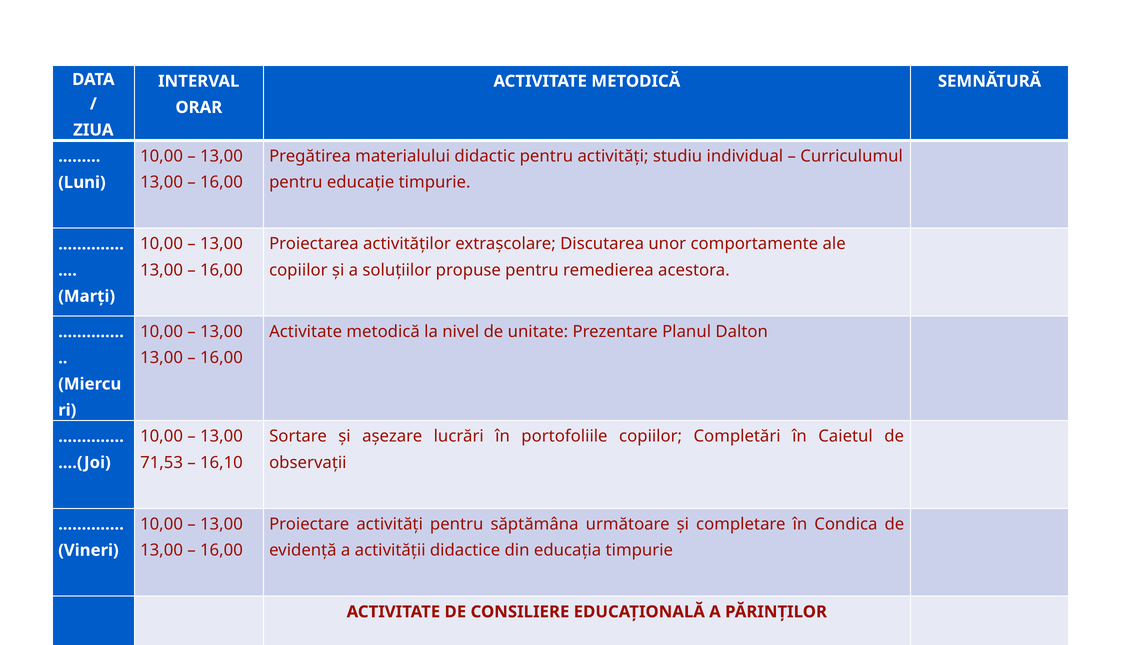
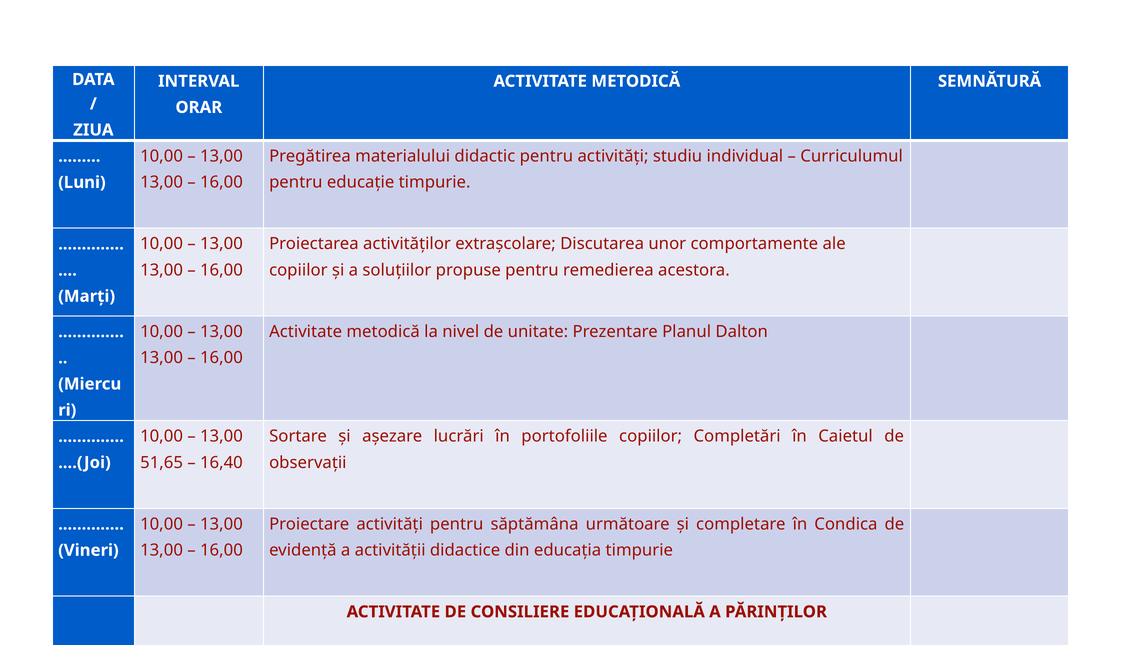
71,53: 71,53 -> 51,65
16,10: 16,10 -> 16,40
